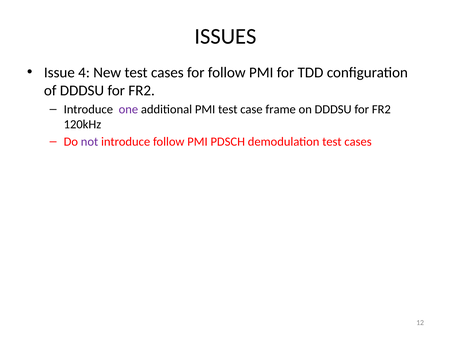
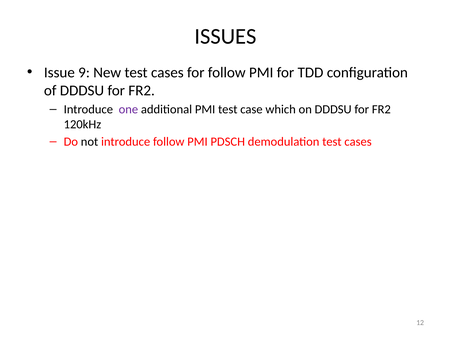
4: 4 -> 9
frame: frame -> which
not colour: purple -> black
